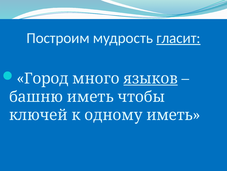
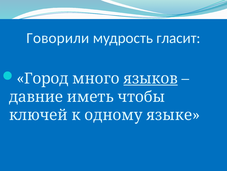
Построим: Построим -> Говорили
гласит underline: present -> none
башню: башню -> давние
одному иметь: иметь -> языке
